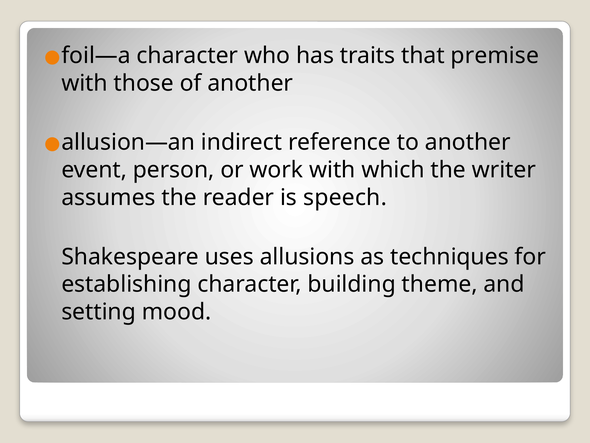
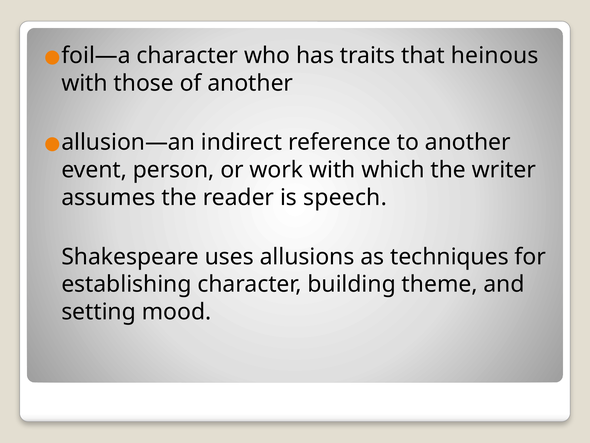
premise: premise -> heinous
